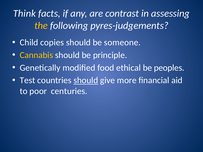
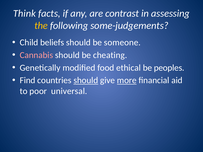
pyres-judgements: pyres-judgements -> some-judgements
copies: copies -> beliefs
Cannabis colour: yellow -> pink
principle: principle -> cheating
Test: Test -> Find
more underline: none -> present
centuries: centuries -> universal
